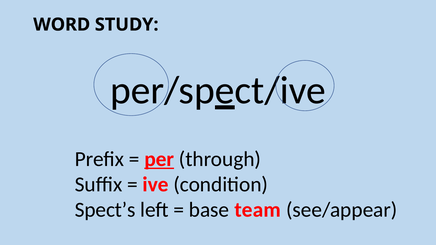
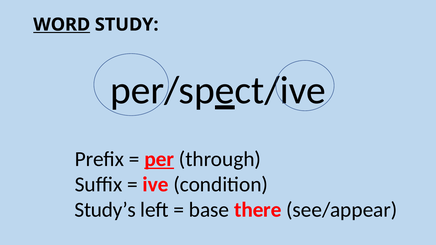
WORD underline: none -> present
Spect’s: Spect’s -> Study’s
team: team -> there
